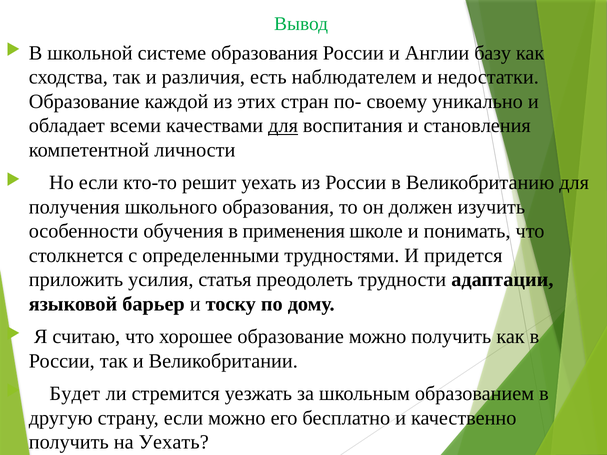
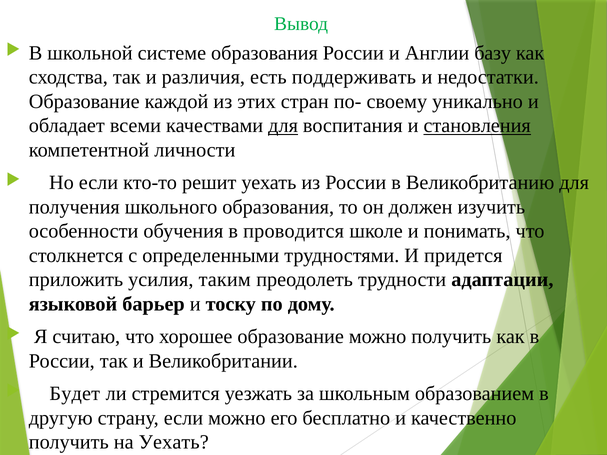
наблюдателем: наблюдателем -> поддерживать
становления underline: none -> present
применения: применения -> проводится
статья: статья -> таким
